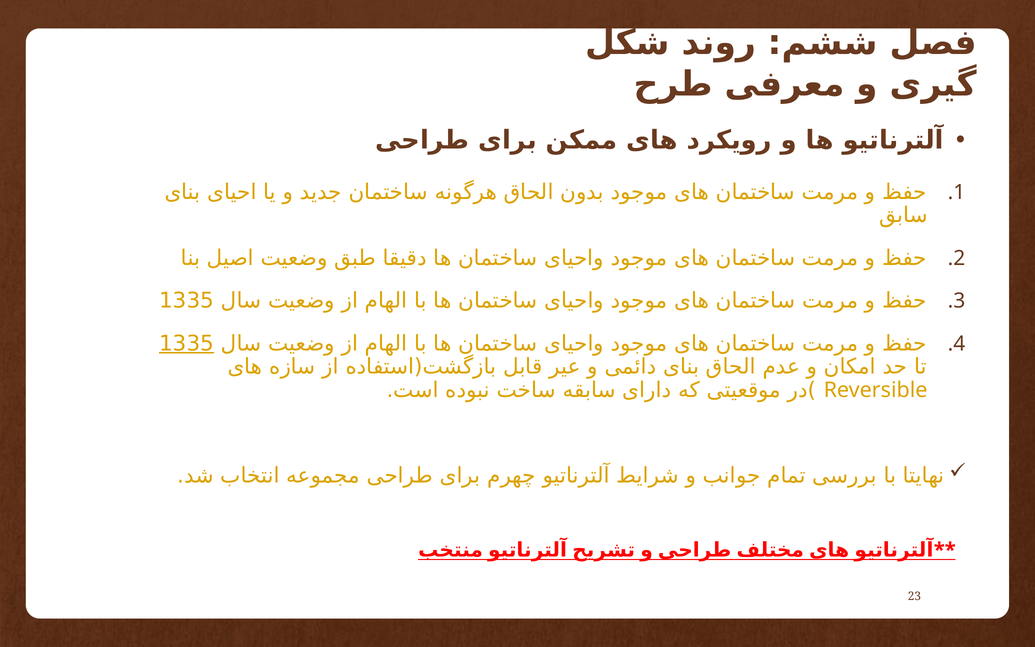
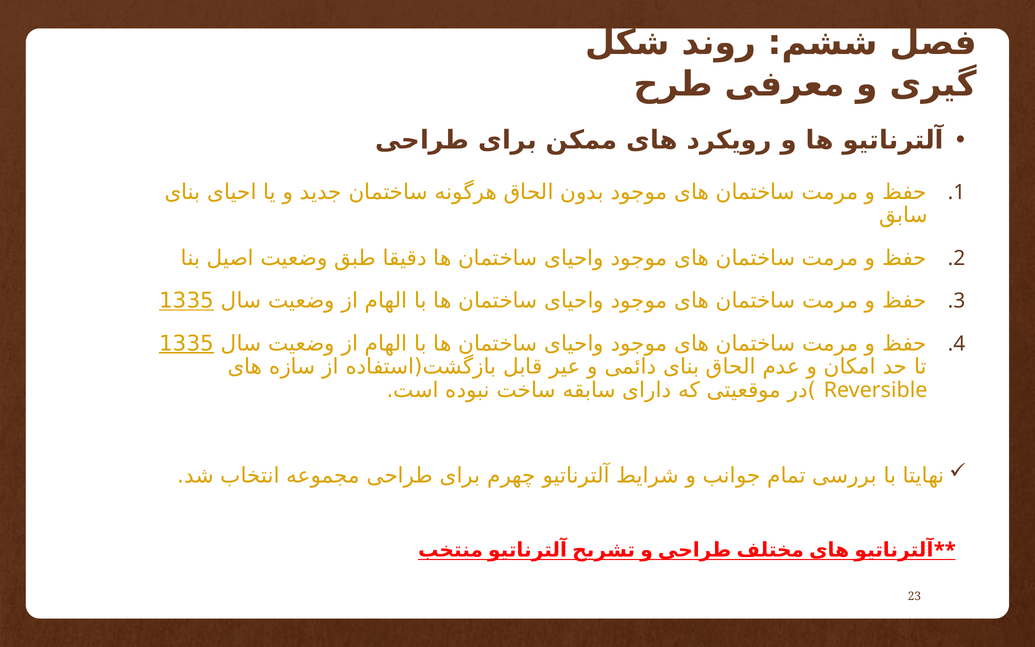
1335 at (187, 301) underline: none -> present
